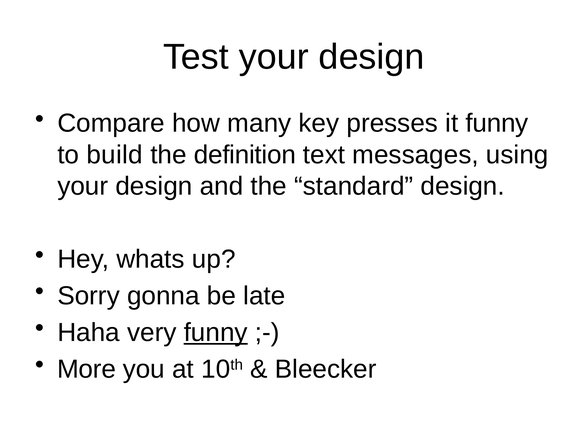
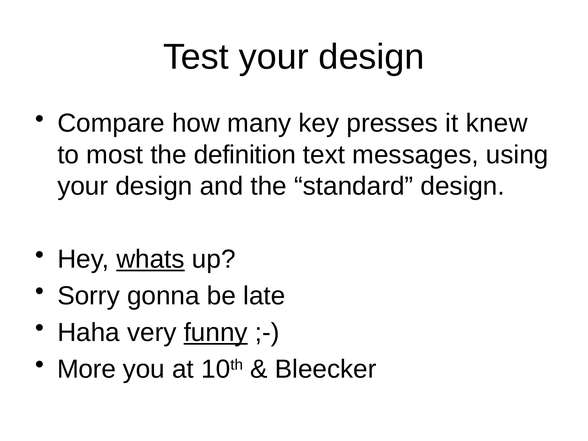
it funny: funny -> knew
build: build -> most
whats underline: none -> present
